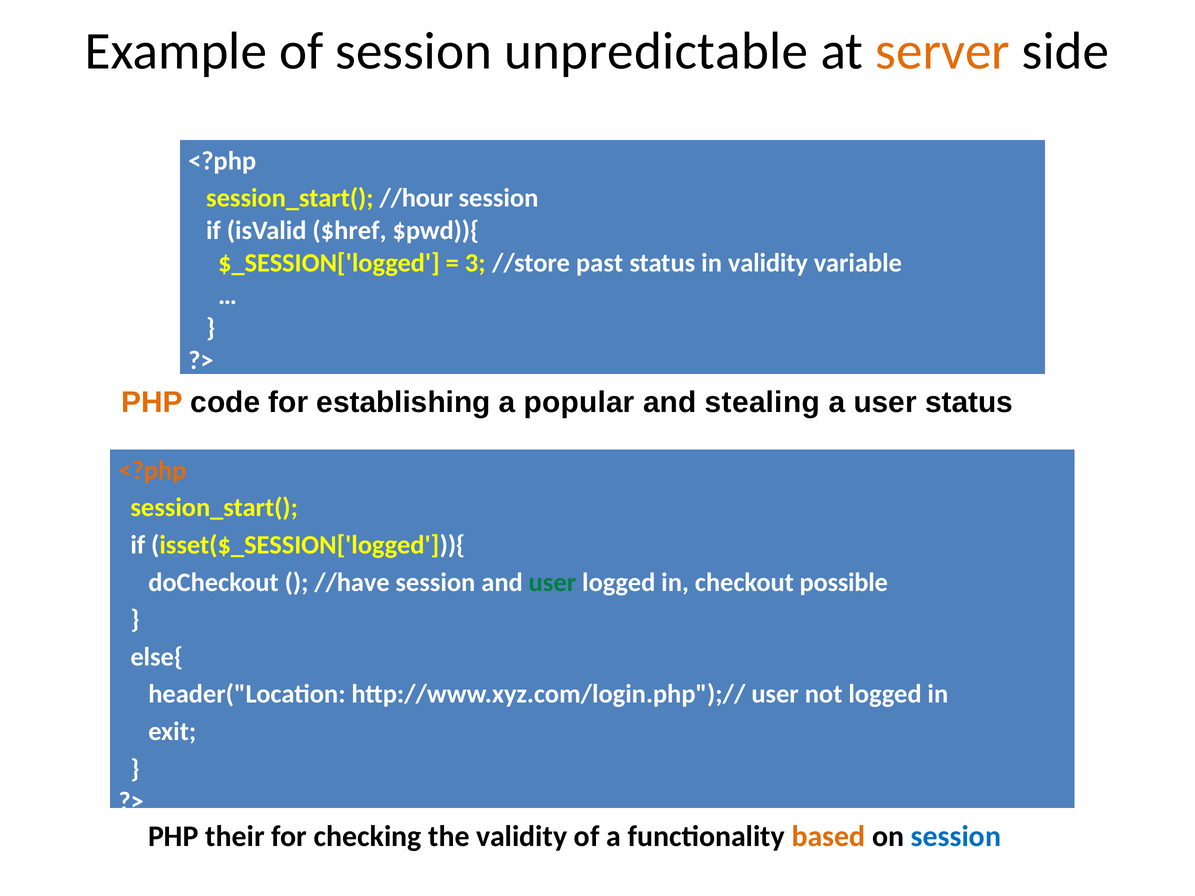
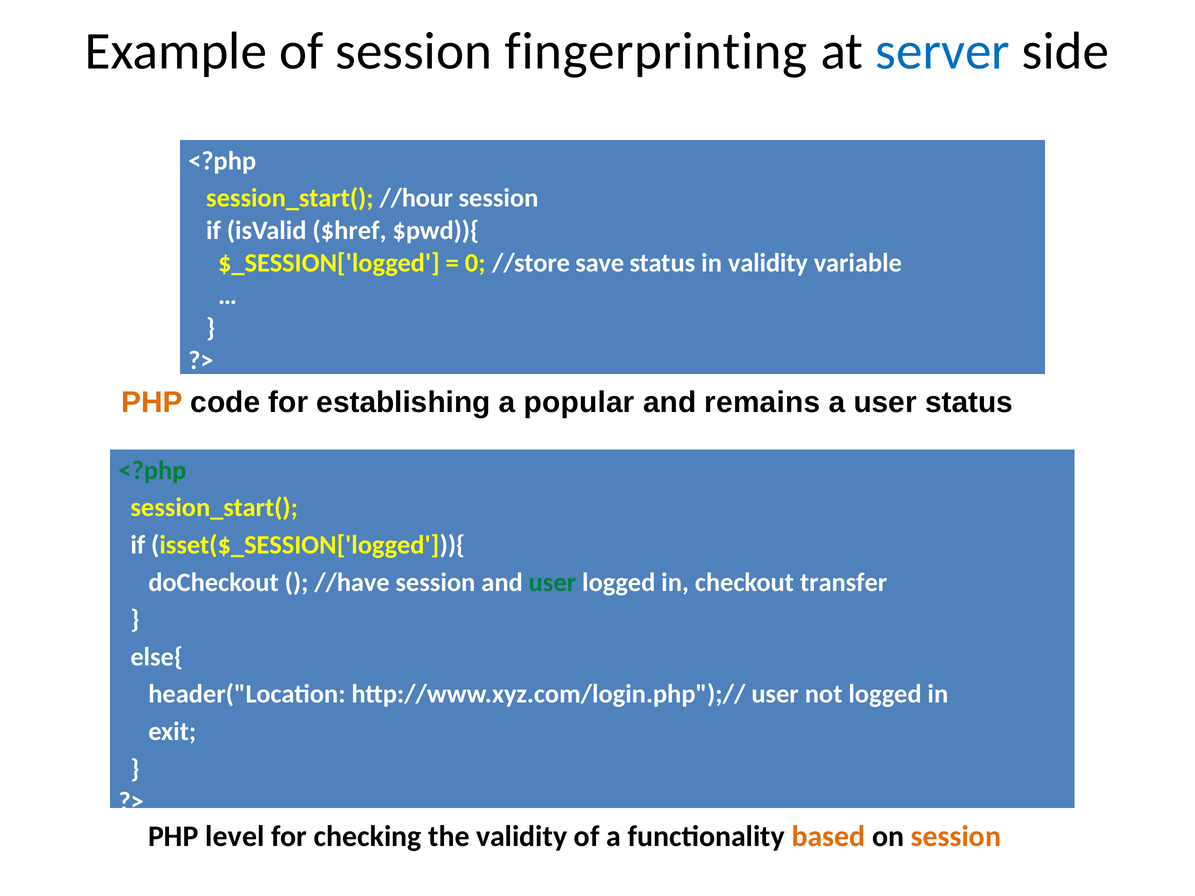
unpredictable: unpredictable -> fingerprinting
server colour: orange -> blue
3: 3 -> 0
past: past -> save
stealing: stealing -> remains
<?php at (152, 471) colour: orange -> green
possible: possible -> transfer
their: their -> level
session at (956, 837) colour: blue -> orange
